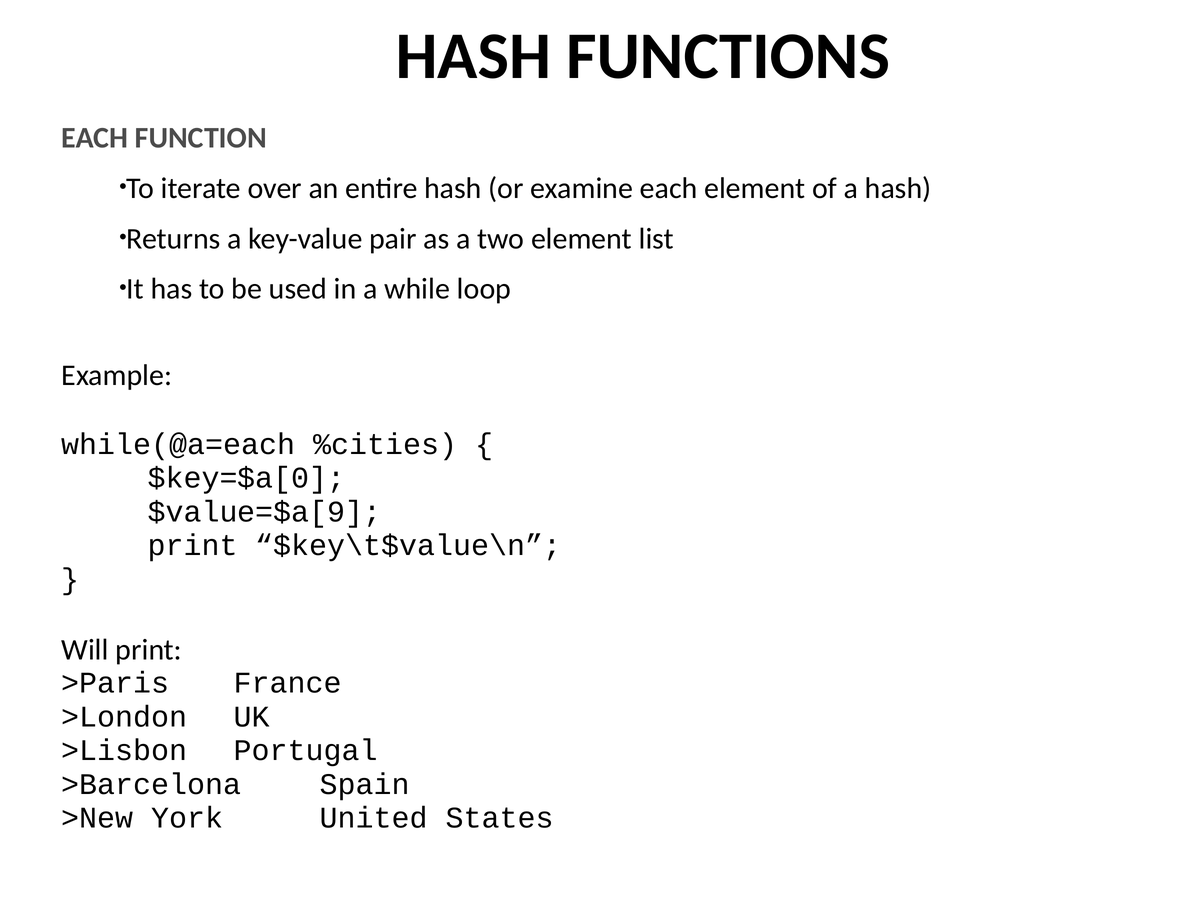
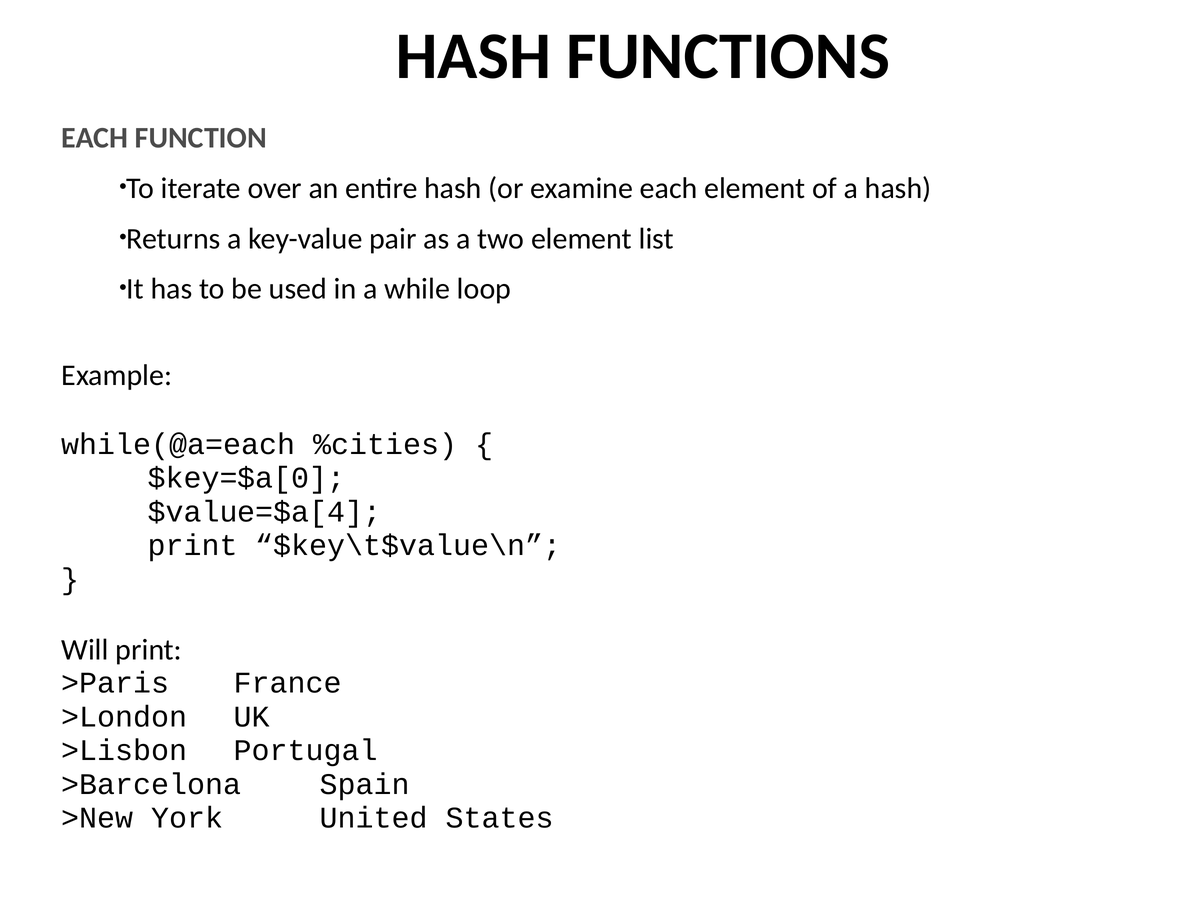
$value=$a[9: $value=$a[9 -> $value=$a[4
